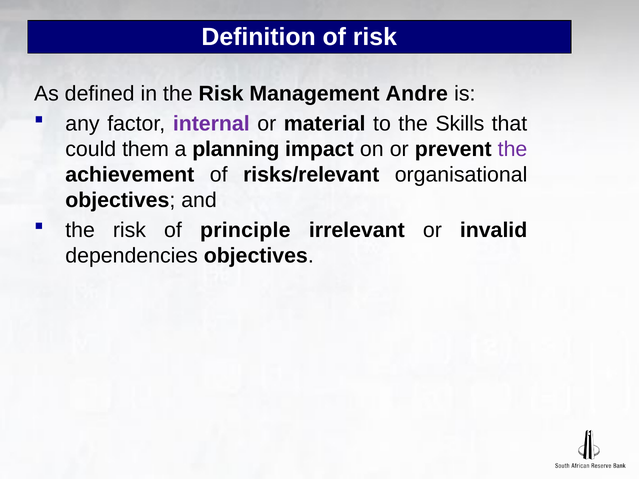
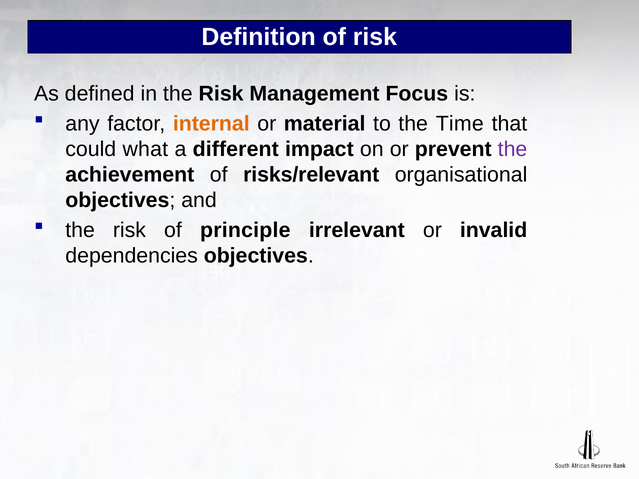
Andre: Andre -> Focus
internal colour: purple -> orange
Skills: Skills -> Time
them: them -> what
planning: planning -> different
